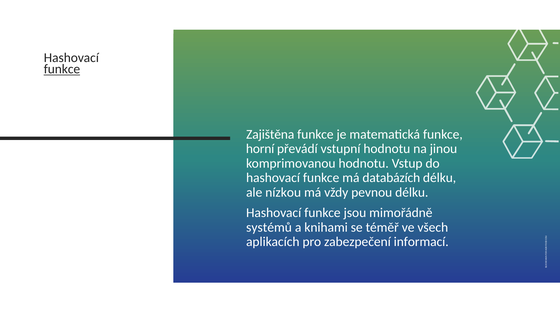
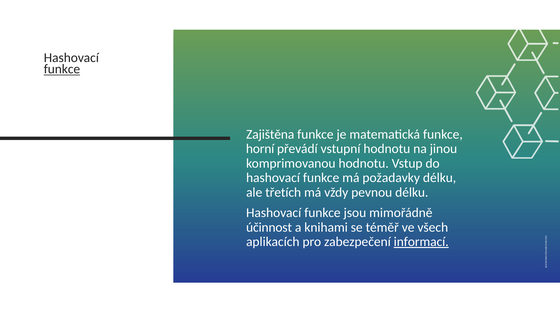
databázích: databázích -> požadavky
nízkou: nízkou -> třetích
systémů: systémů -> účinnost
informací underline: none -> present
